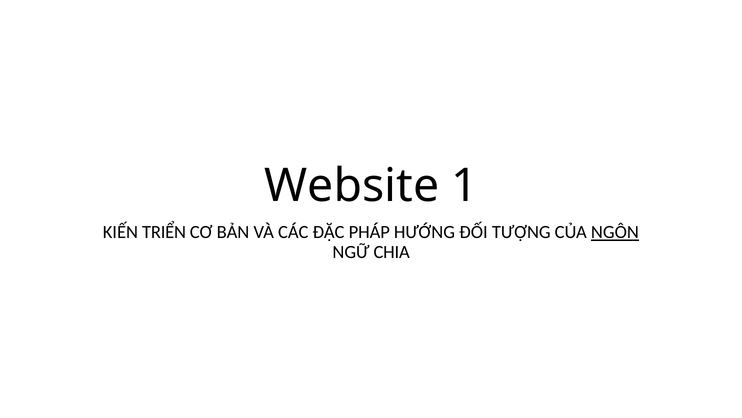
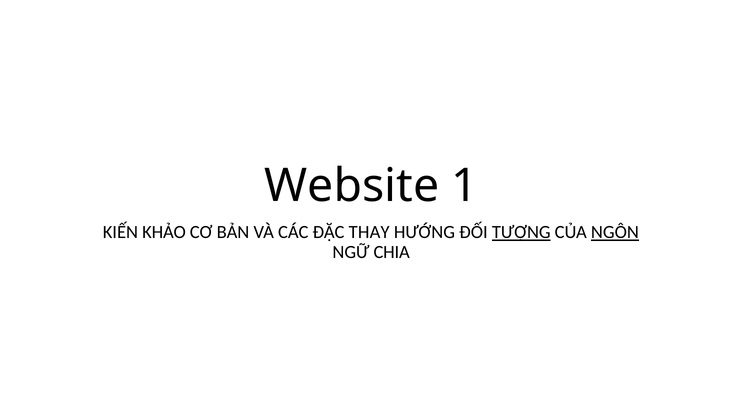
TRIỂN: TRIỂN -> KHẢO
PHÁP: PHÁP -> THAY
TƯỢNG underline: none -> present
